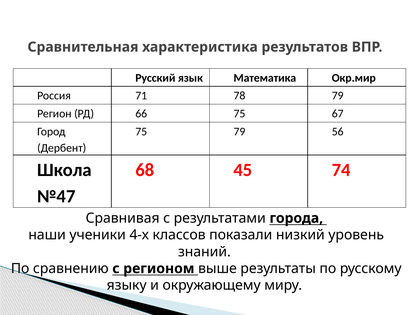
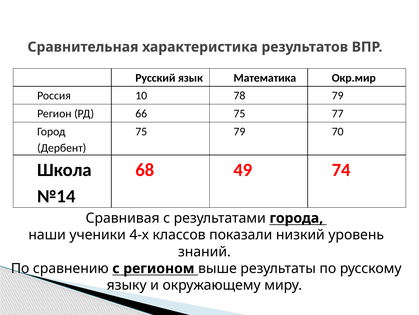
71: 71 -> 10
67: 67 -> 77
56: 56 -> 70
45: 45 -> 49
№47: №47 -> №14
